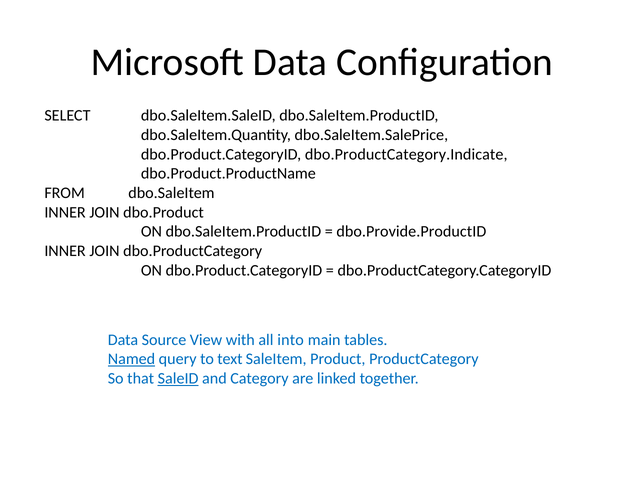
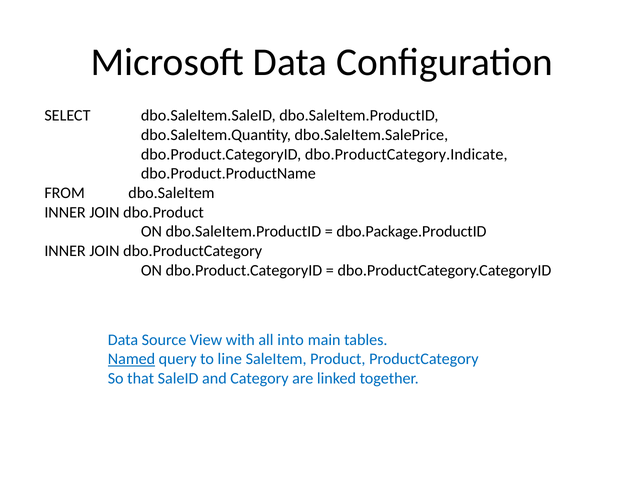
dbo.Provide.ProductID: dbo.Provide.ProductID -> dbo.Package.ProductID
text: text -> line
SaleID underline: present -> none
